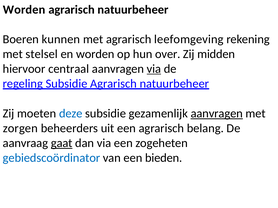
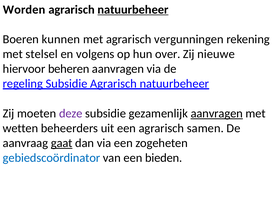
natuurbeheer at (133, 10) underline: none -> present
leefomgeving: leefomgeving -> vergunningen
en worden: worden -> volgens
midden: midden -> nieuwe
centraal: centraal -> beheren
via at (154, 69) underline: present -> none
deze colour: blue -> purple
zorgen: zorgen -> wetten
belang: belang -> samen
